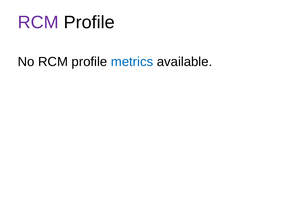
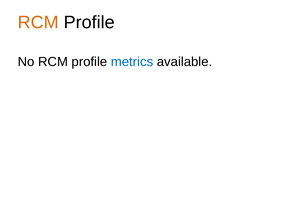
RCM at (38, 22) colour: purple -> orange
